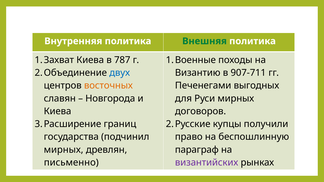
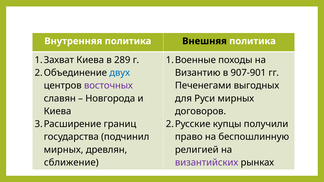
Внешняя colour: green -> black
787: 787 -> 289
907-711: 907-711 -> 907-901
восточных colour: orange -> purple
параграф: параграф -> религией
письменно: письменно -> сближение
